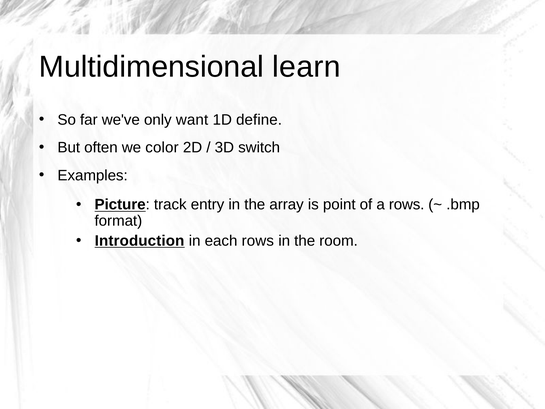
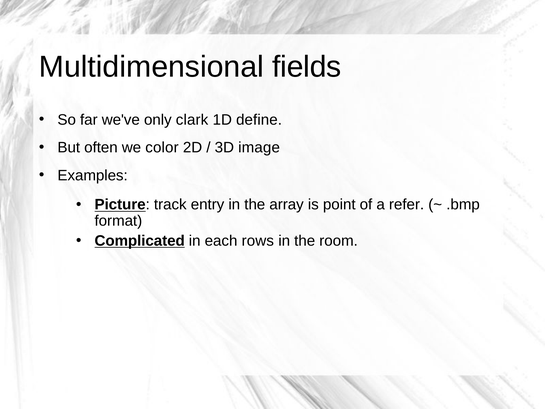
learn: learn -> fields
want: want -> clark
switch: switch -> image
a rows: rows -> refer
Introduction: Introduction -> Complicated
